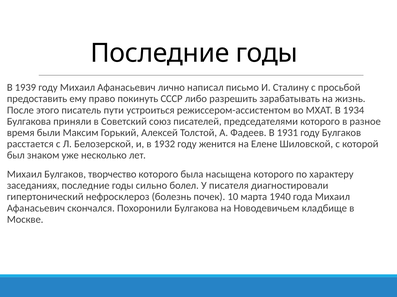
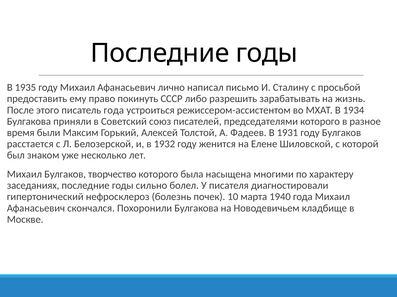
1939: 1939 -> 1935
писатель пути: пути -> года
насыщена которого: которого -> многими
